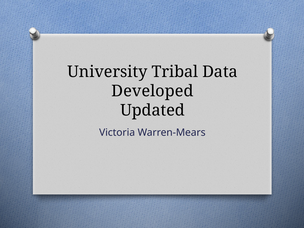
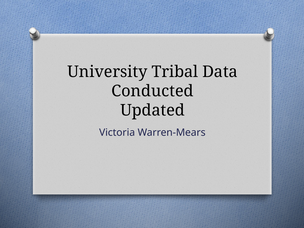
Developed: Developed -> Conducted
